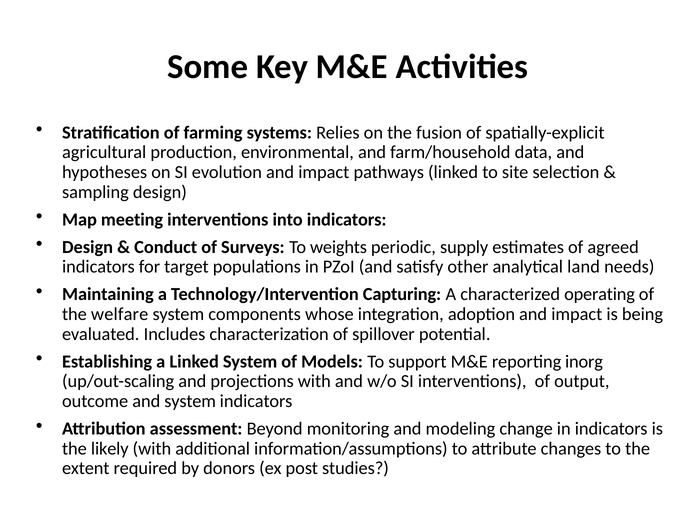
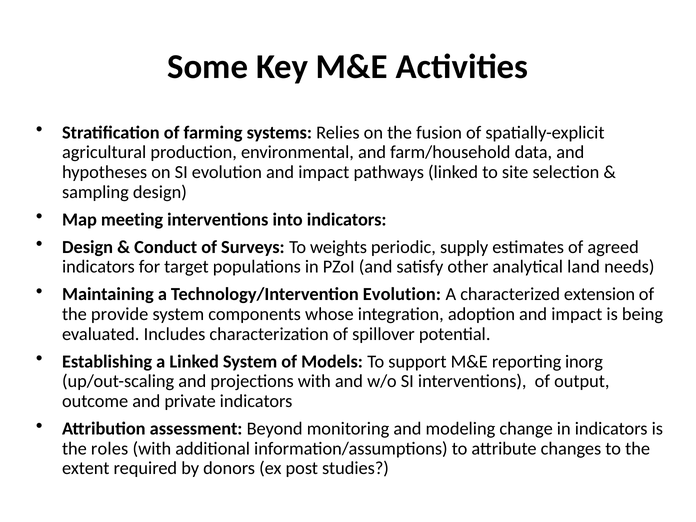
Technology/Intervention Capturing: Capturing -> Evolution
operating: operating -> extension
welfare: welfare -> provide
and system: system -> private
likely: likely -> roles
